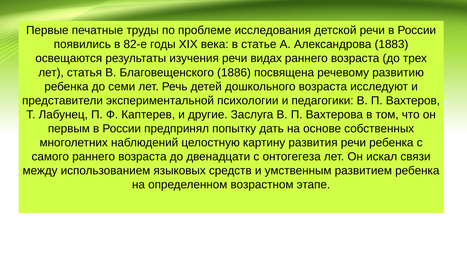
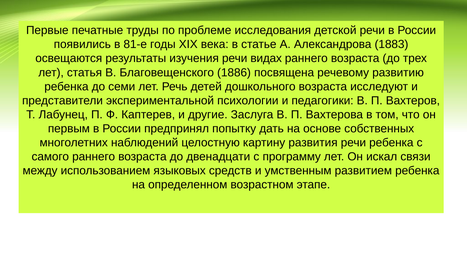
82-е: 82-е -> 81-е
онтогегеза: онтогегеза -> программу
